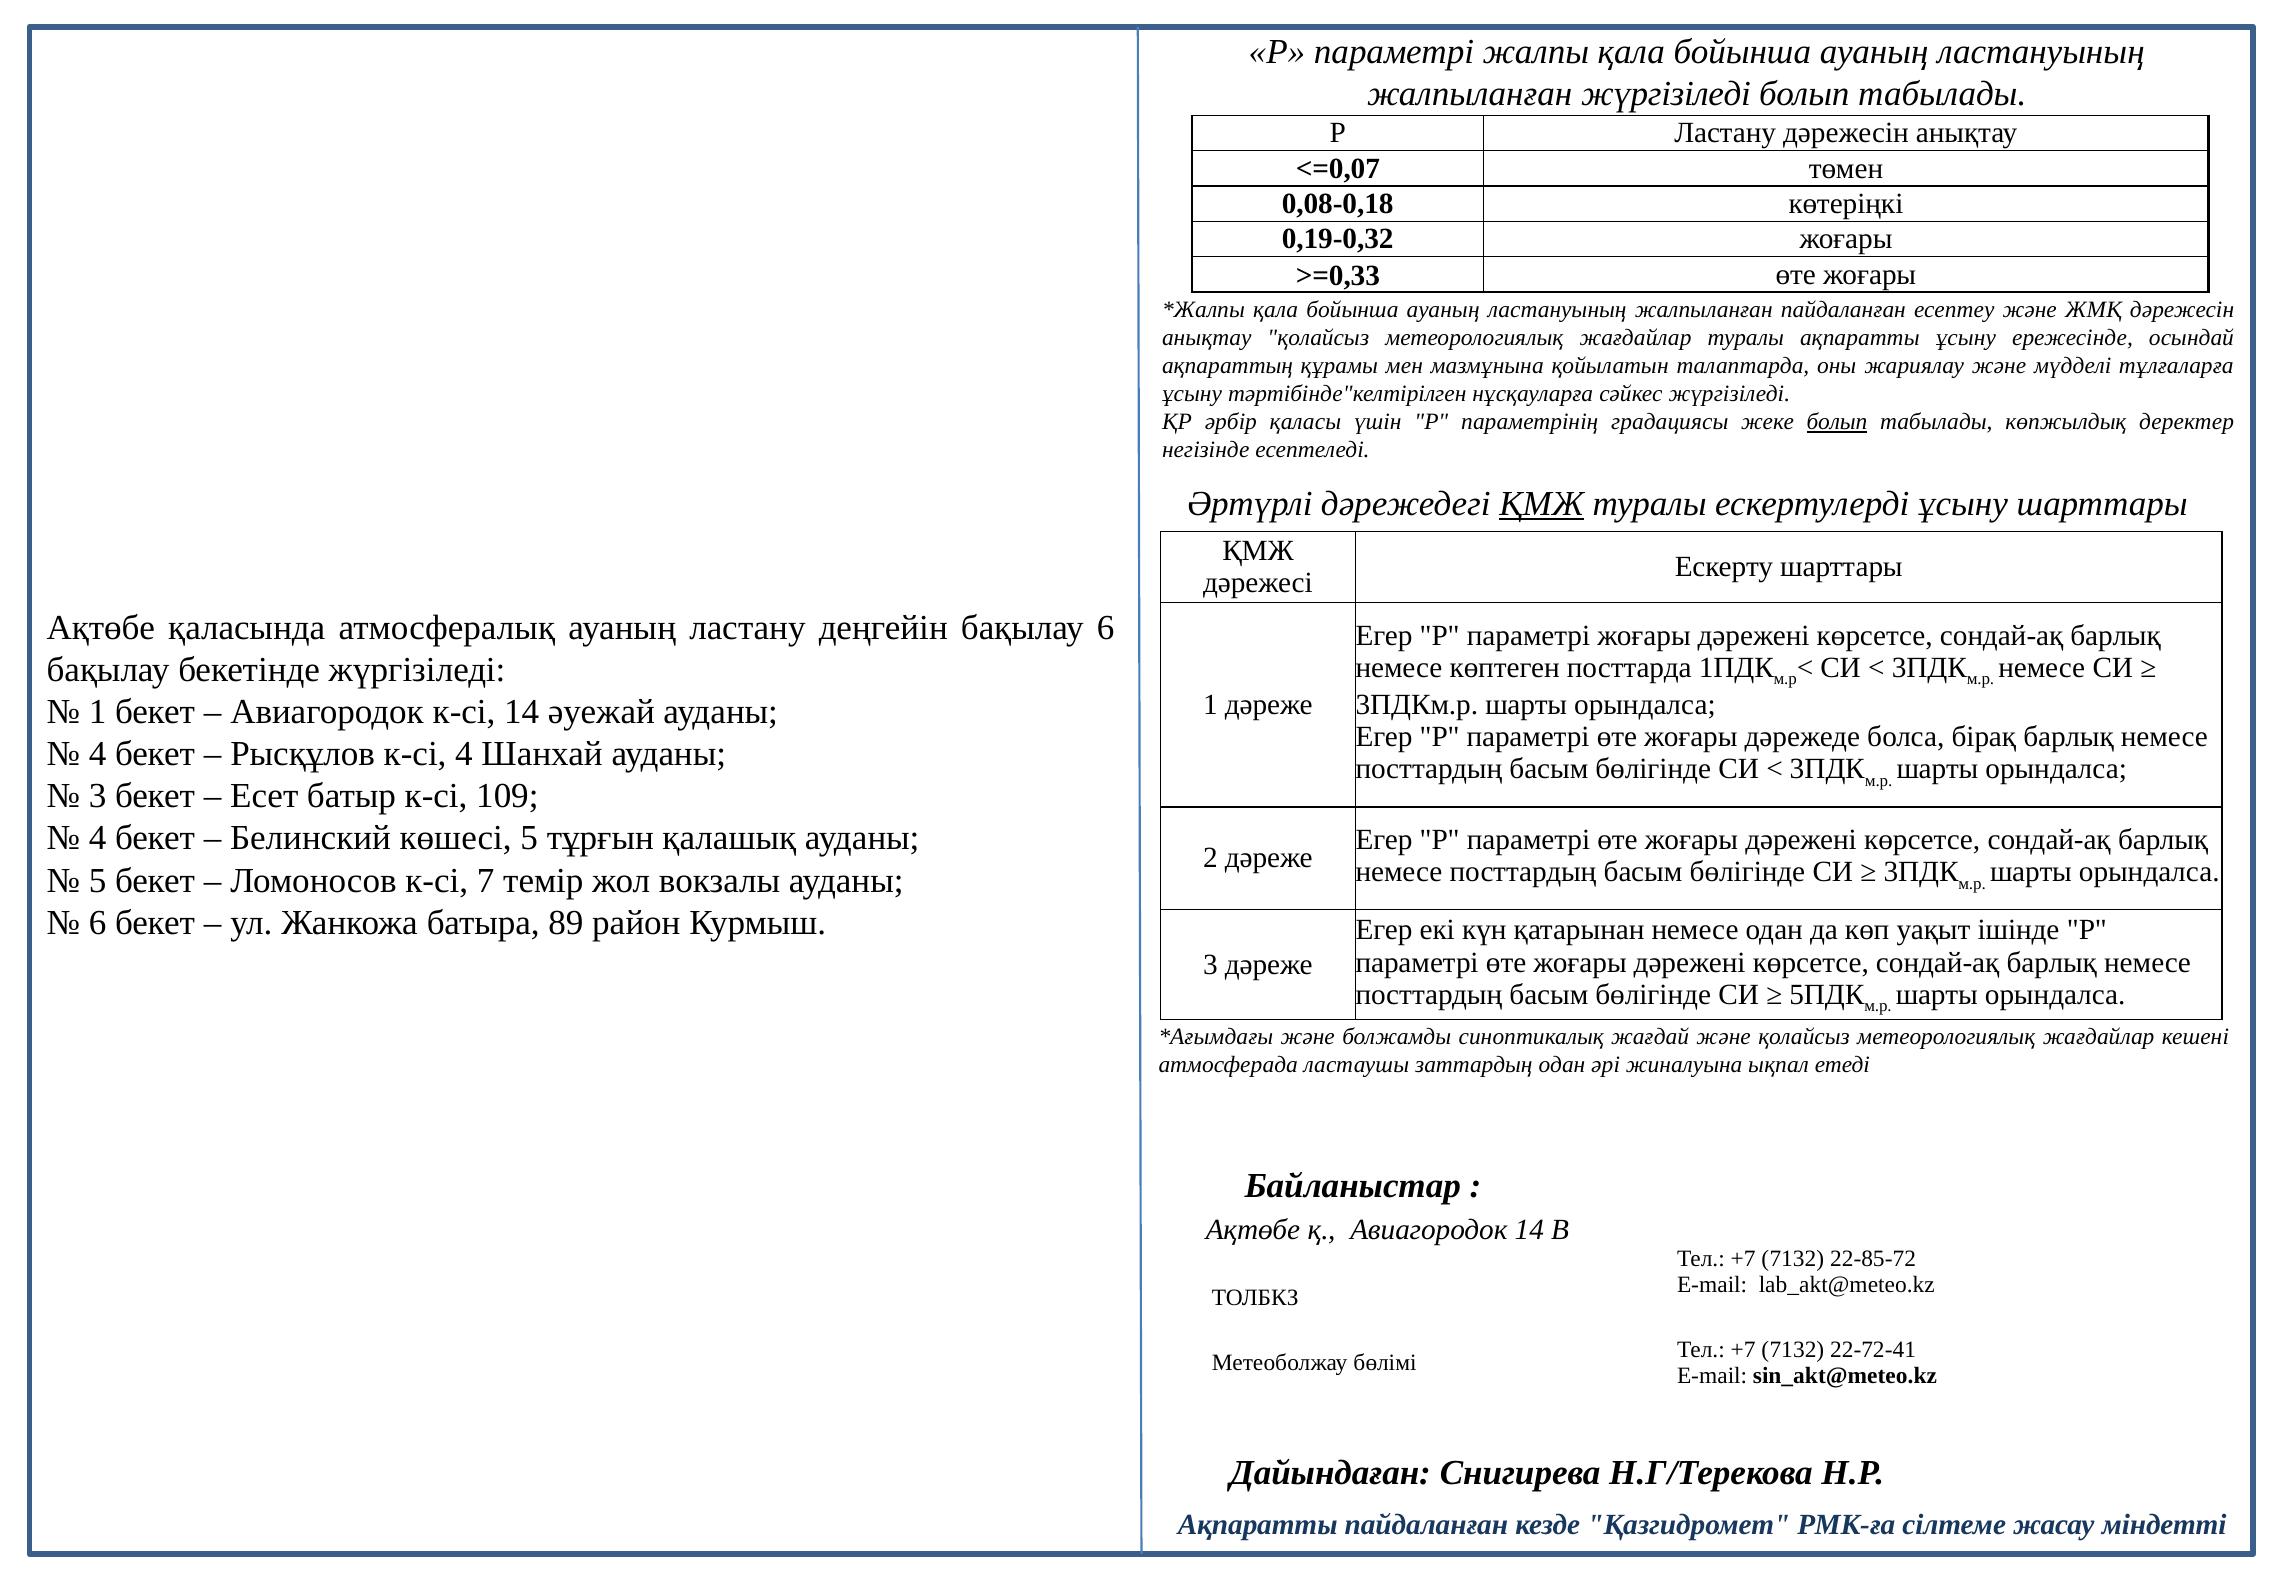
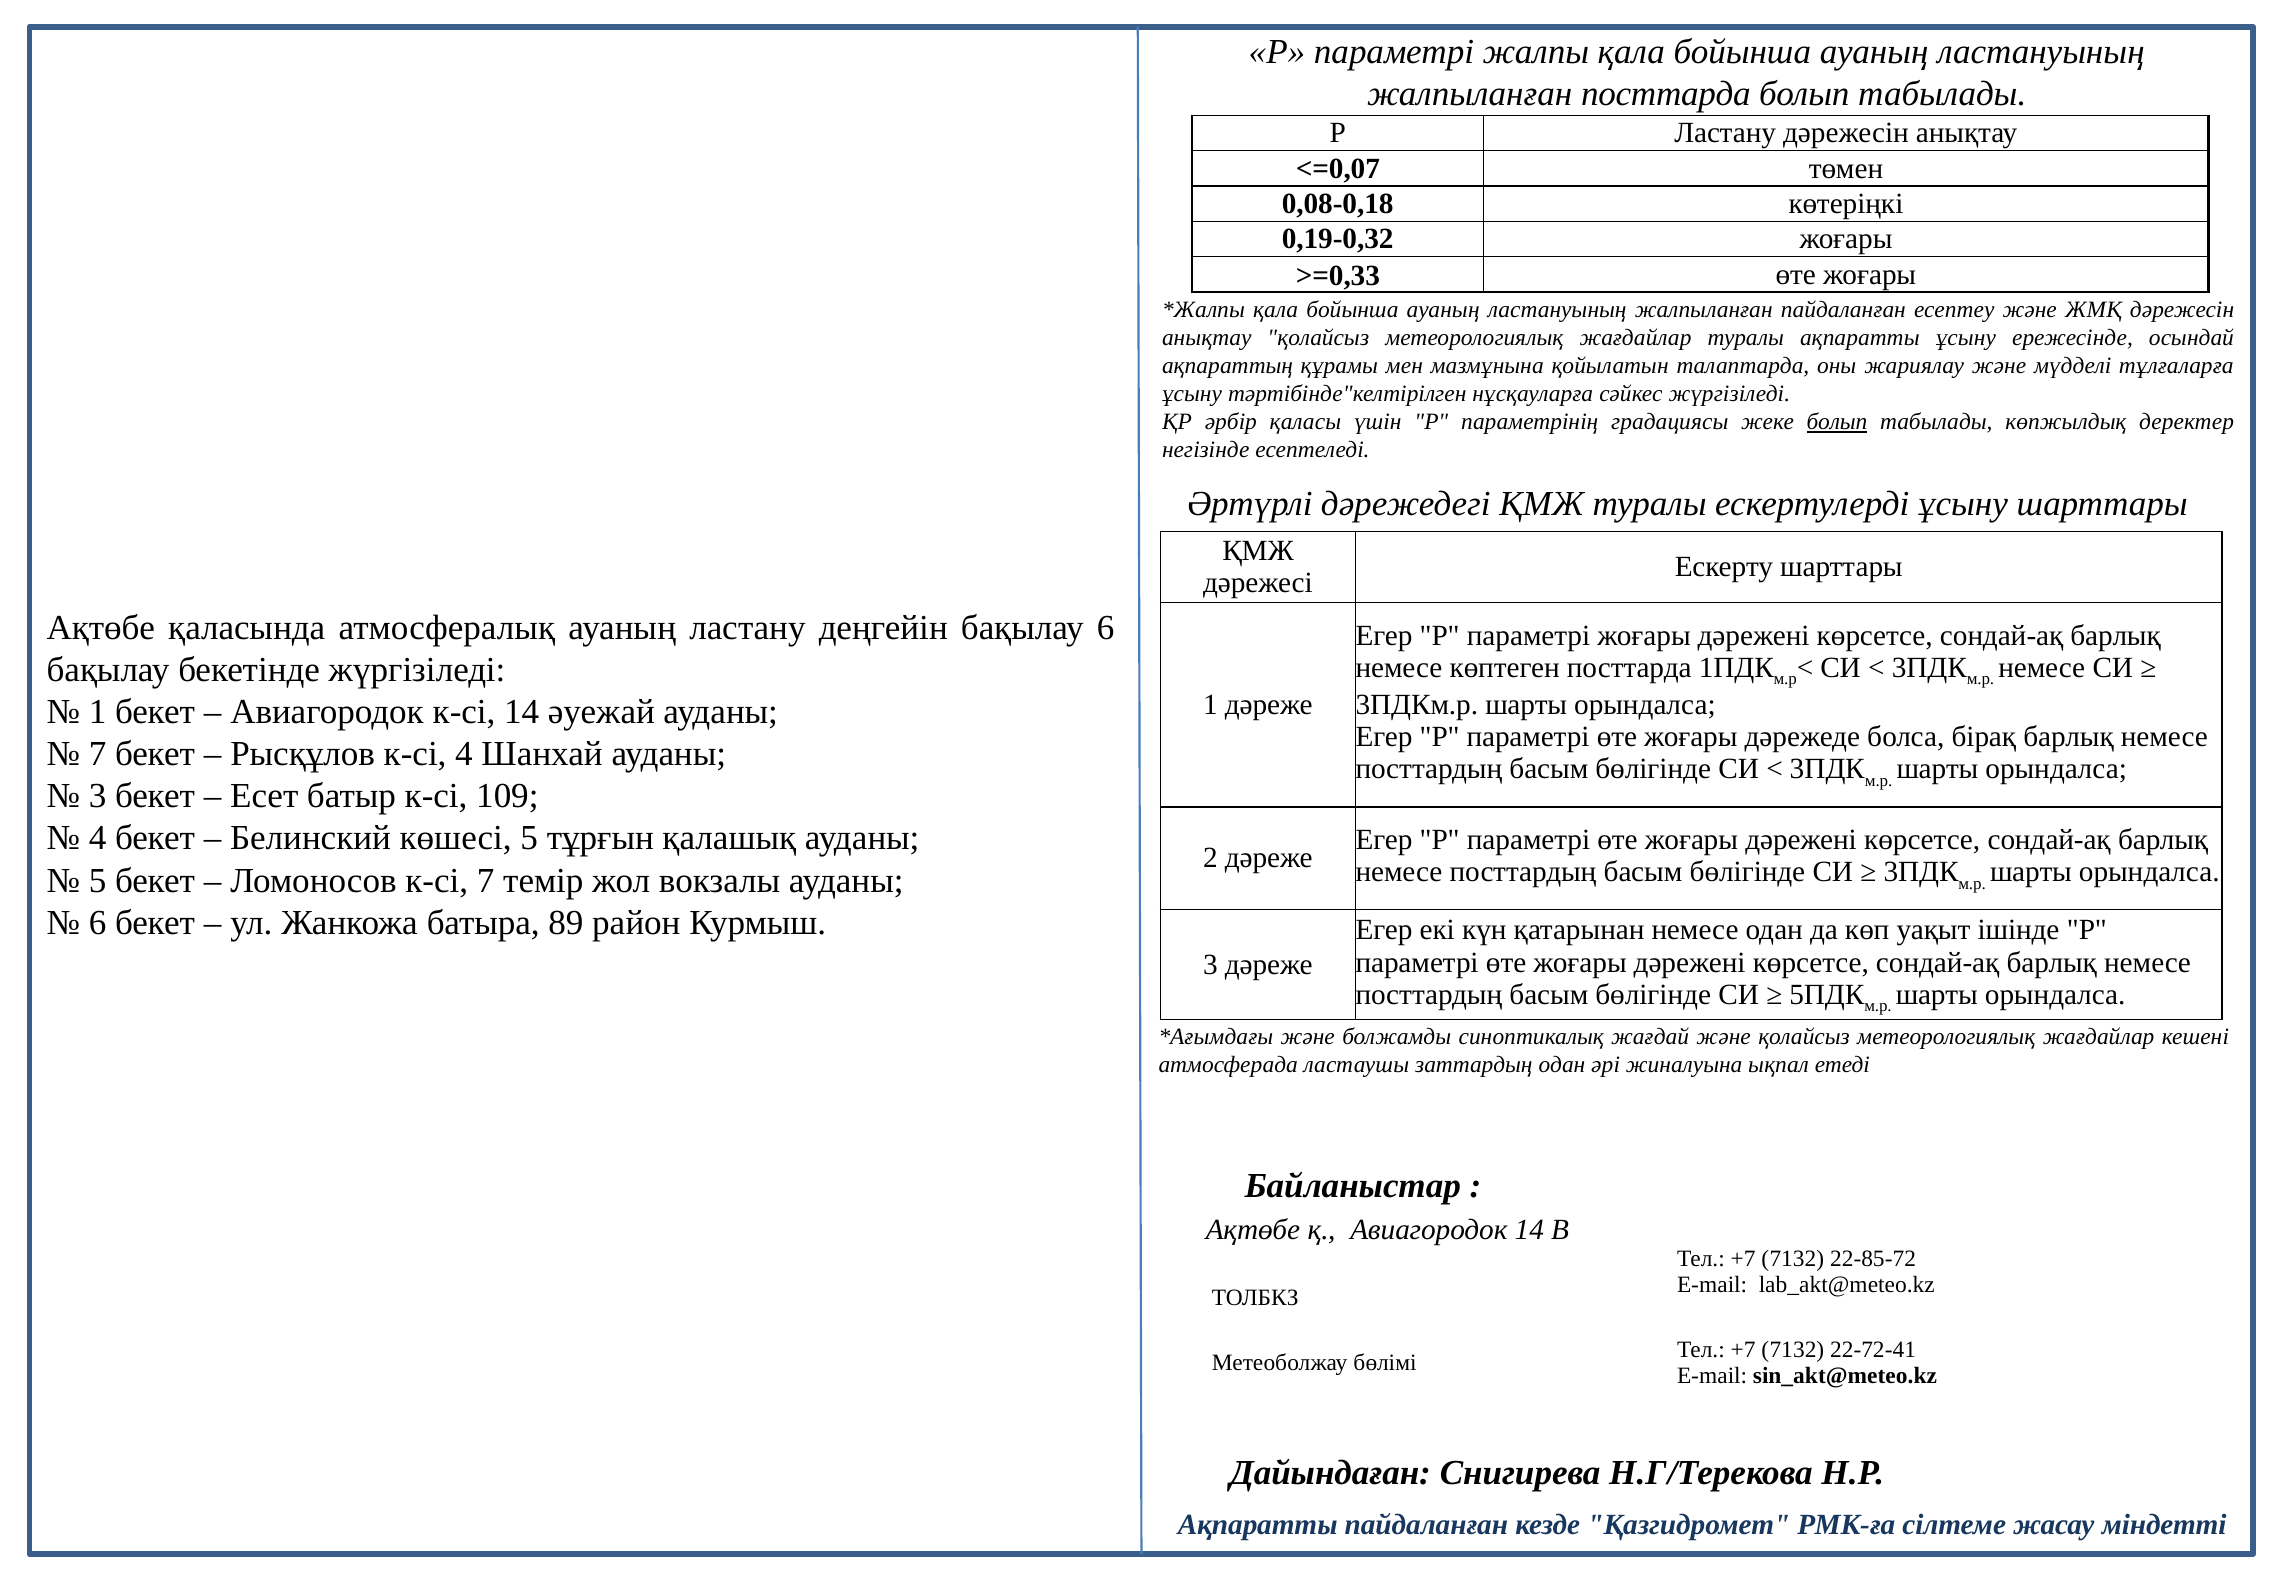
жалпыланған жүргізіледі: жүргізіледі -> посттарда
ҚМЖ at (1542, 504) underline: present -> none
4 at (98, 754): 4 -> 7
